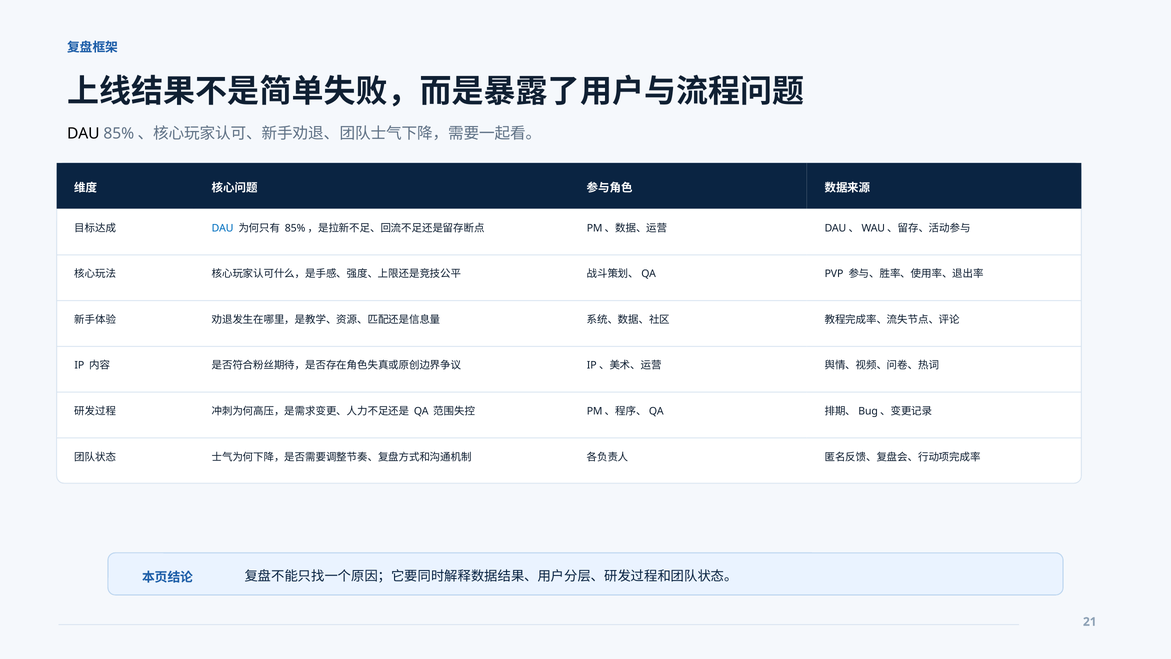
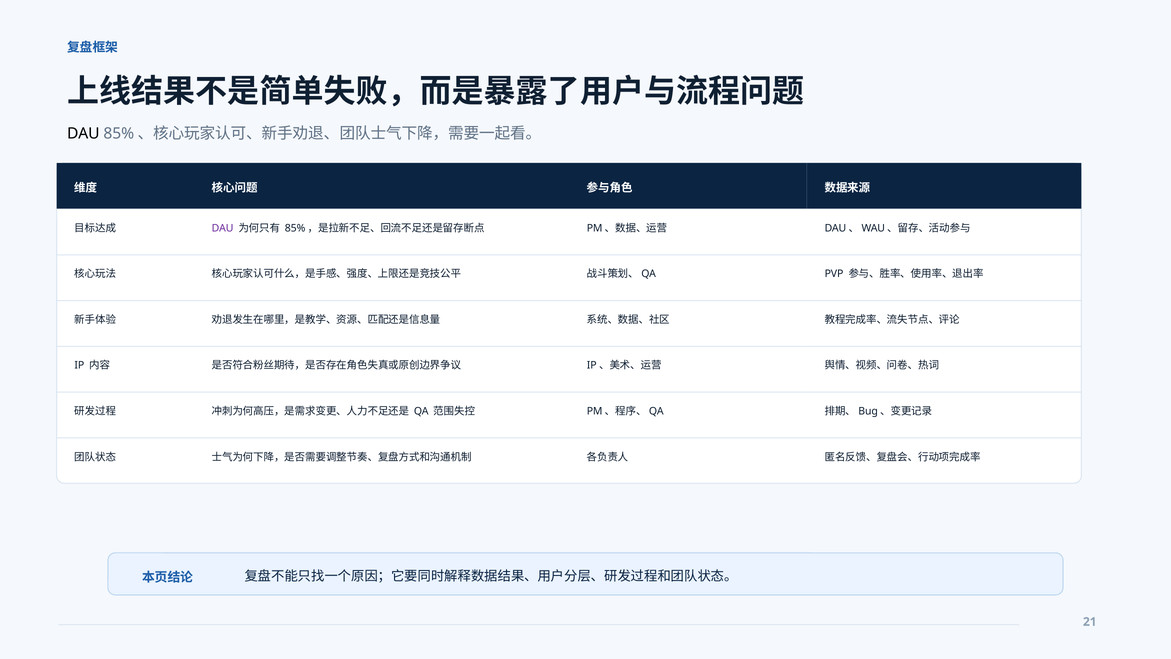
DAU at (223, 228) colour: blue -> purple
